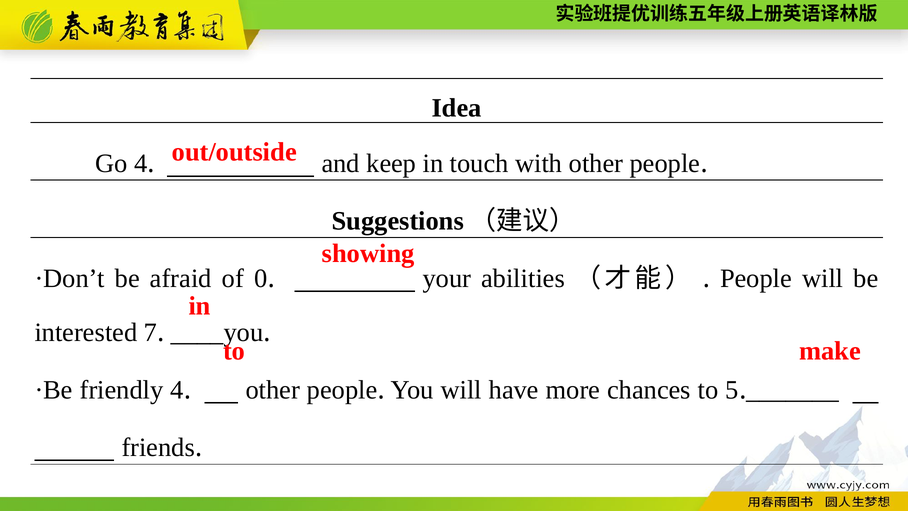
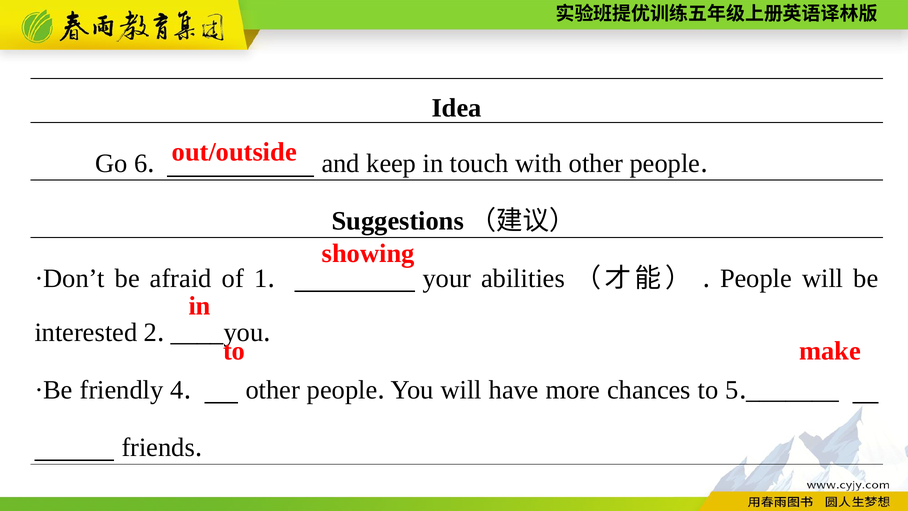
Go 4: 4 -> 6
0: 0 -> 1
7: 7 -> 2
